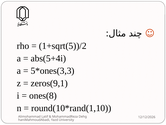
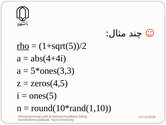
rho underline: none -> present
abs(5+4i: abs(5+4i -> abs(4+4i
zeros(9,1: zeros(9,1 -> zeros(4,5
ones(8: ones(8 -> ones(5
